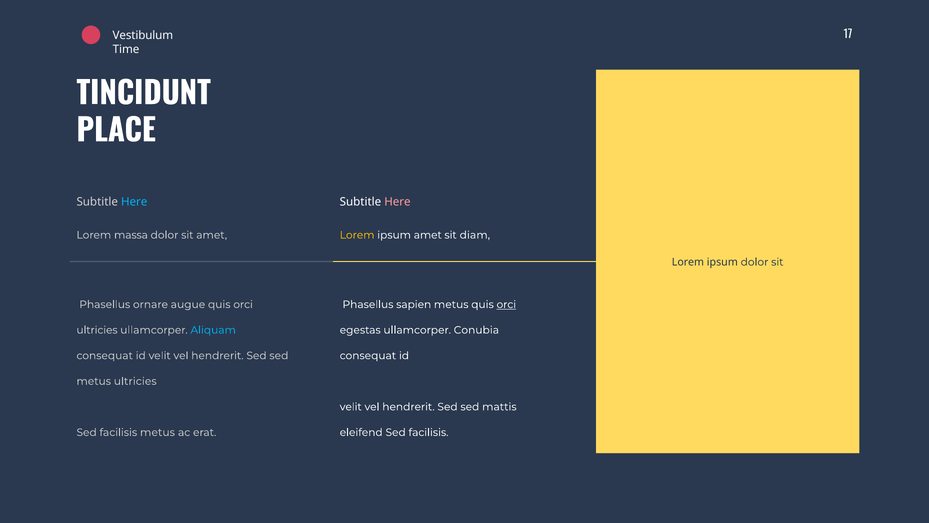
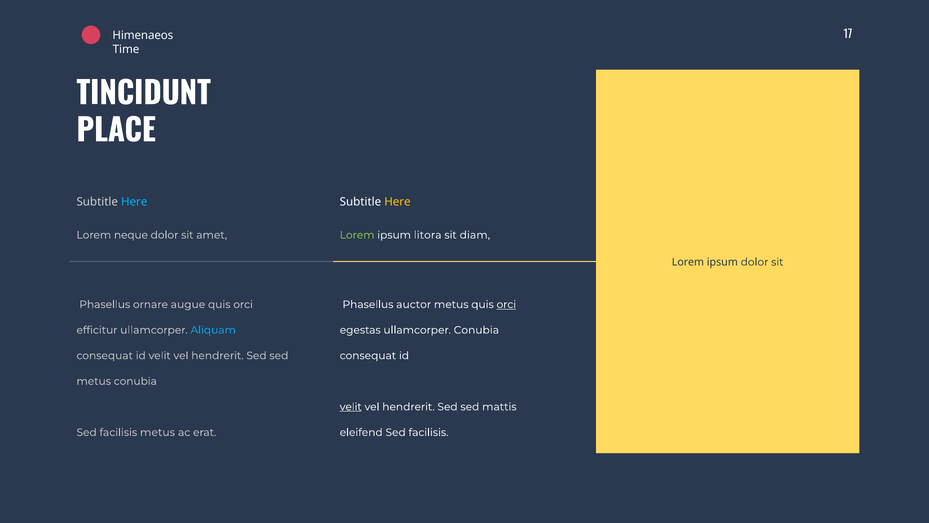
Vestibulum: Vestibulum -> Himenaeos
Here at (397, 202) colour: pink -> yellow
massa: massa -> neque
Lorem at (357, 235) colour: yellow -> light green
ipsum amet: amet -> litora
sapien: sapien -> auctor
ultricies at (97, 330): ultricies -> efficitur
metus ultricies: ultricies -> conubia
velit at (351, 406) underline: none -> present
